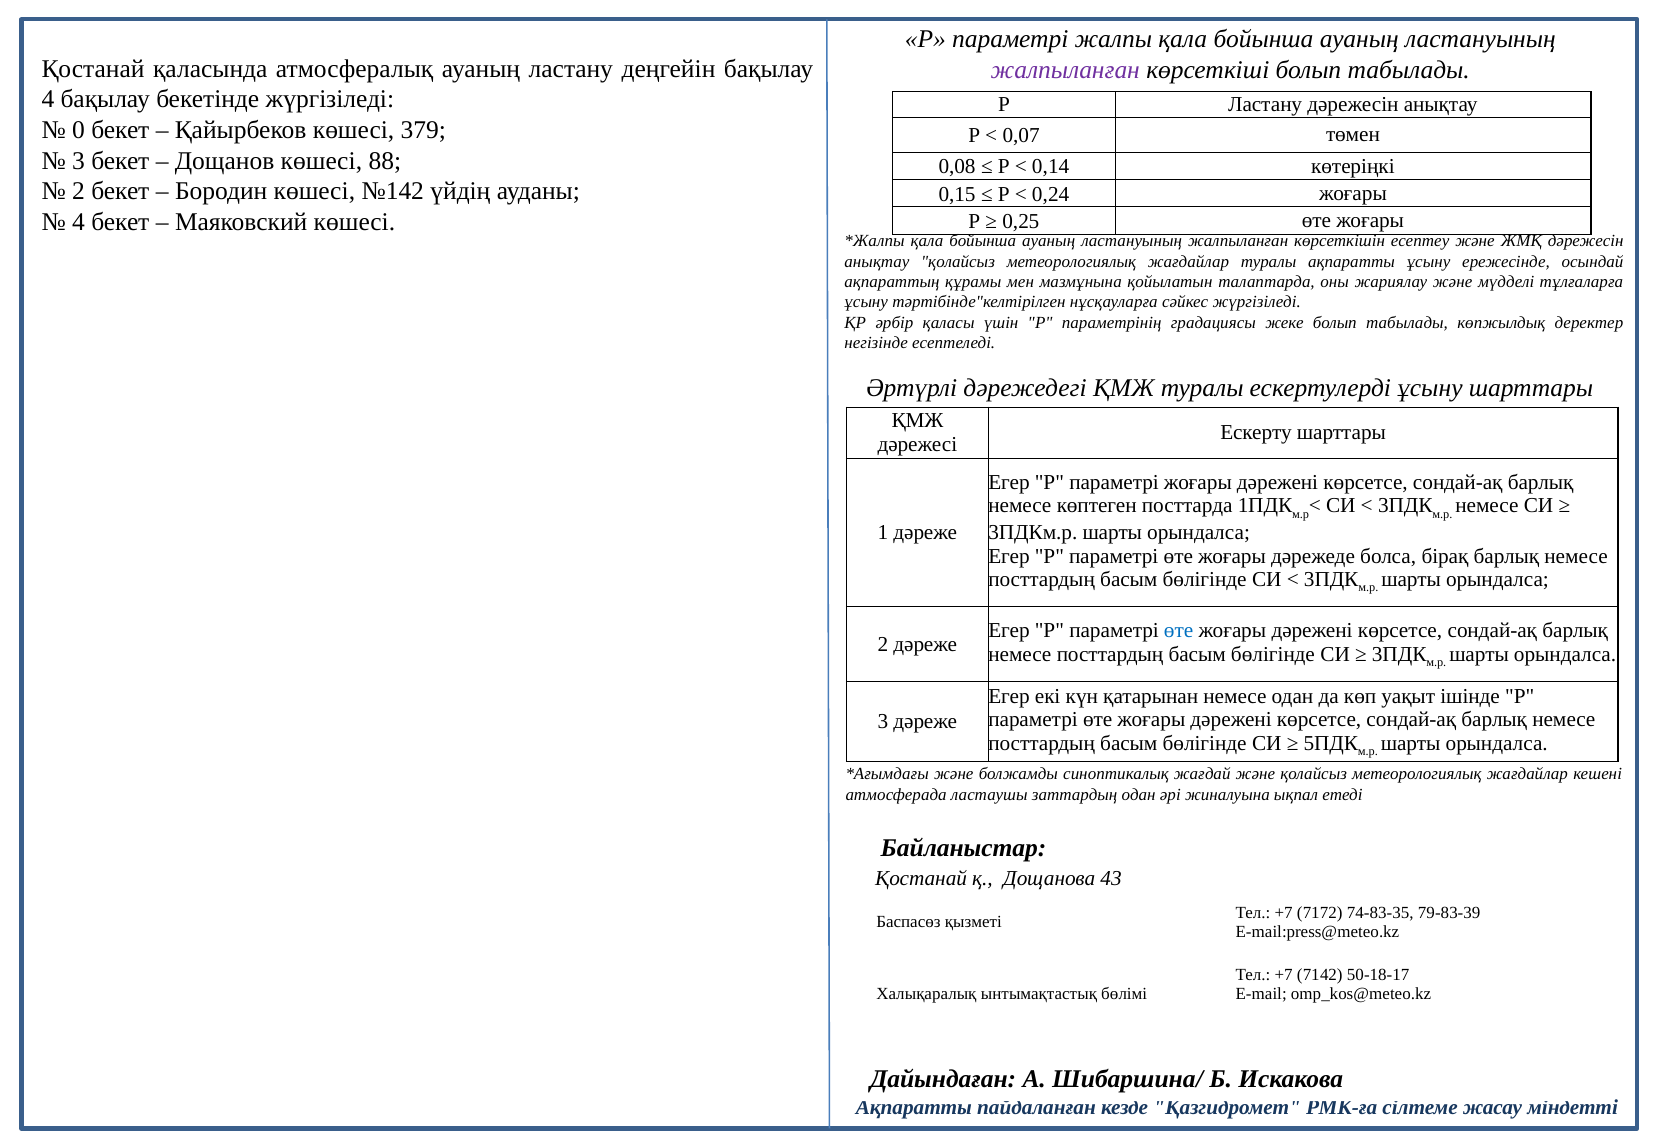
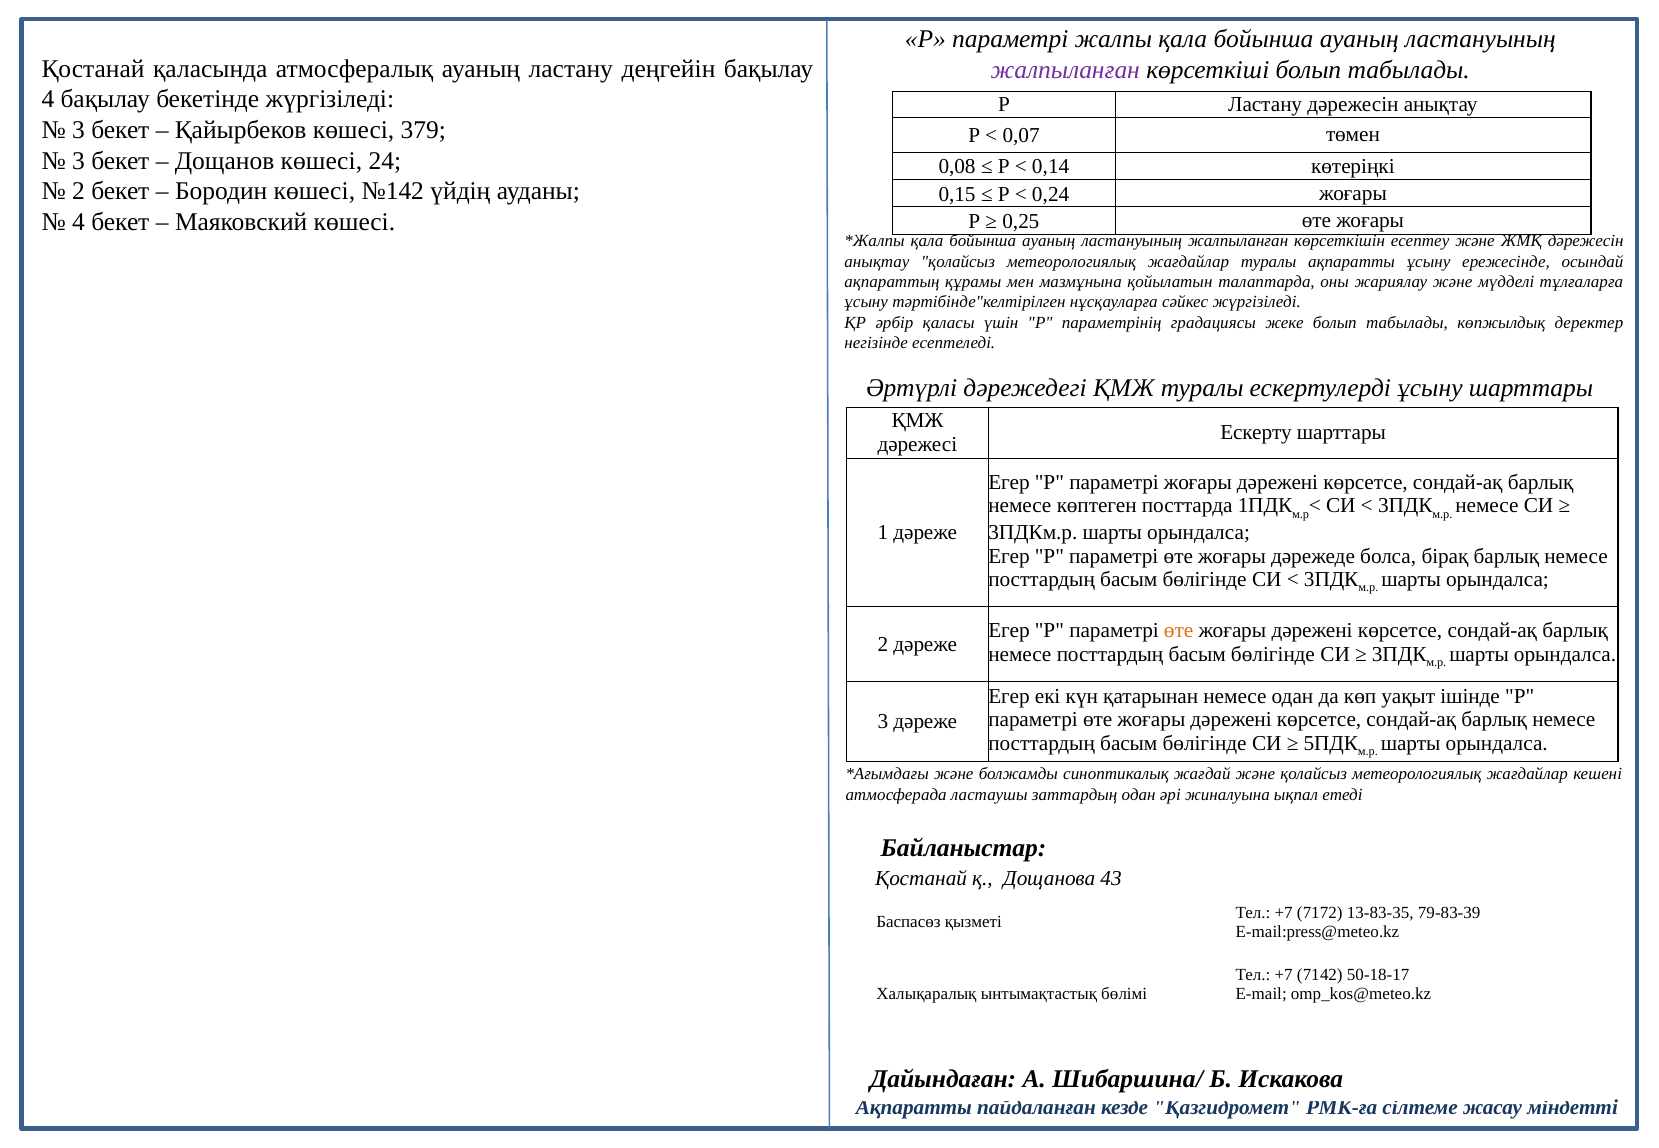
0 at (79, 130): 0 -> 3
88: 88 -> 24
өте at (1179, 631) colour: blue -> orange
74-83-35: 74-83-35 -> 13-83-35
